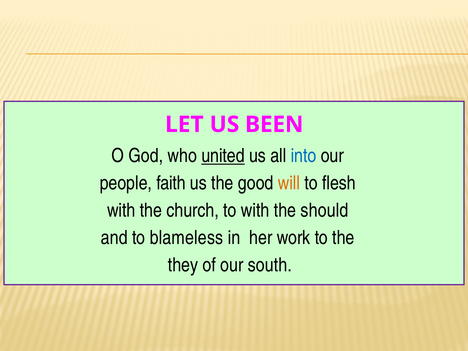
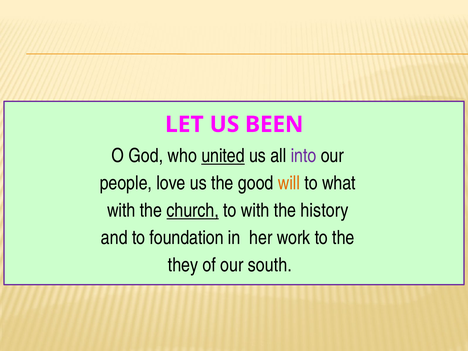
into colour: blue -> purple
faith: faith -> love
flesh: flesh -> what
church underline: none -> present
should: should -> history
blameless: blameless -> foundation
